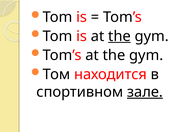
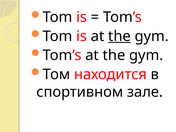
зале underline: present -> none
